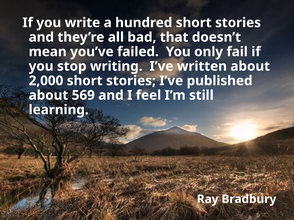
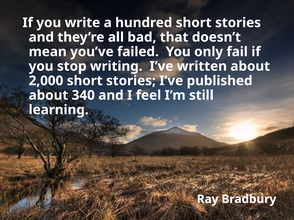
569: 569 -> 340
